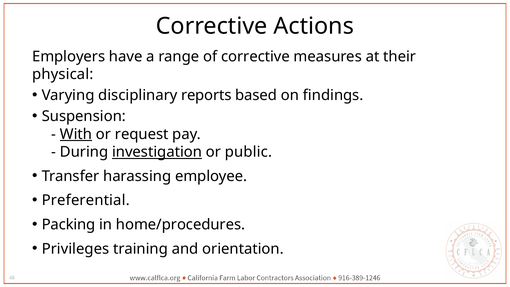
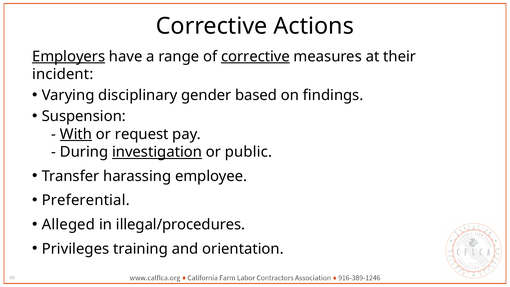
Employers underline: none -> present
corrective at (255, 56) underline: none -> present
physical: physical -> incident
reports: reports -> gender
Packing: Packing -> Alleged
home/procedures: home/procedures -> illegal/procedures
